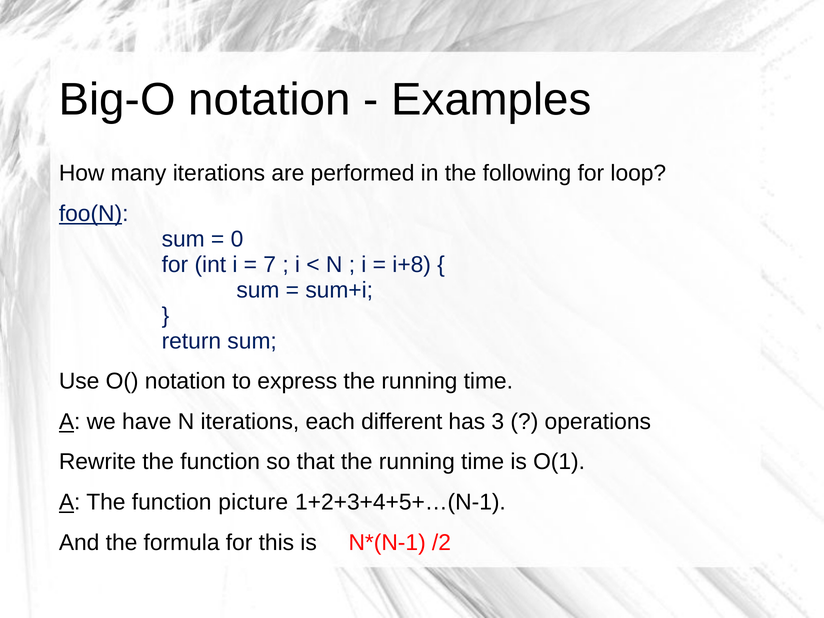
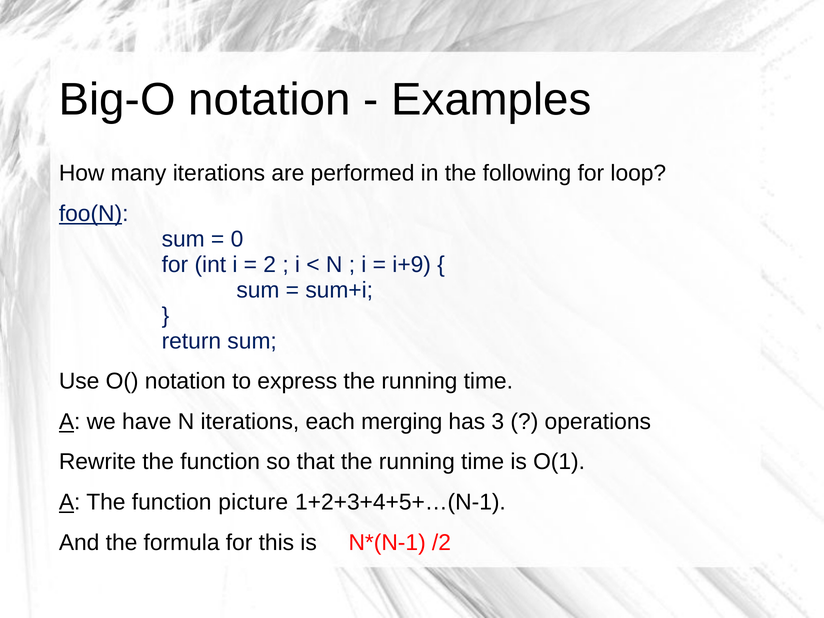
7: 7 -> 2
i+8: i+8 -> i+9
different: different -> merging
